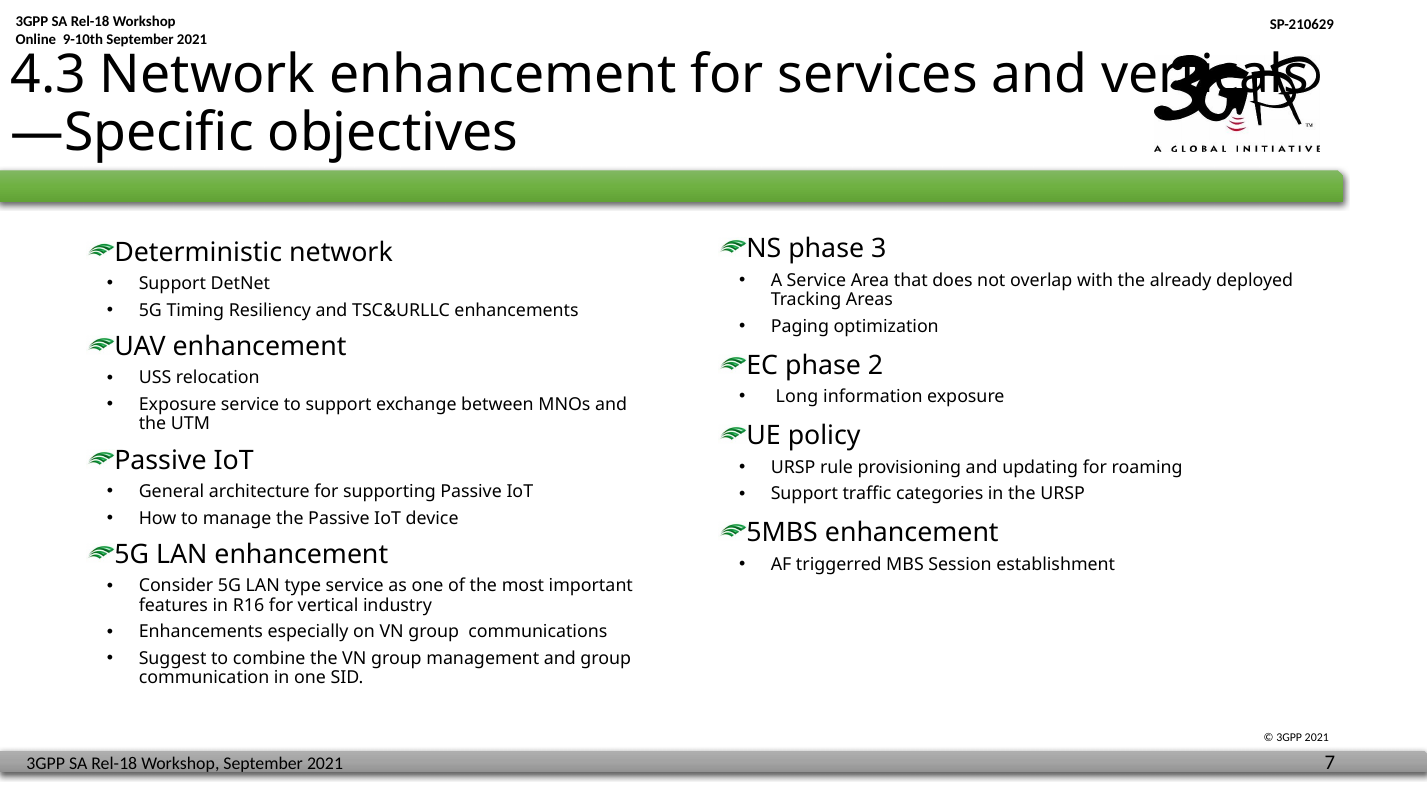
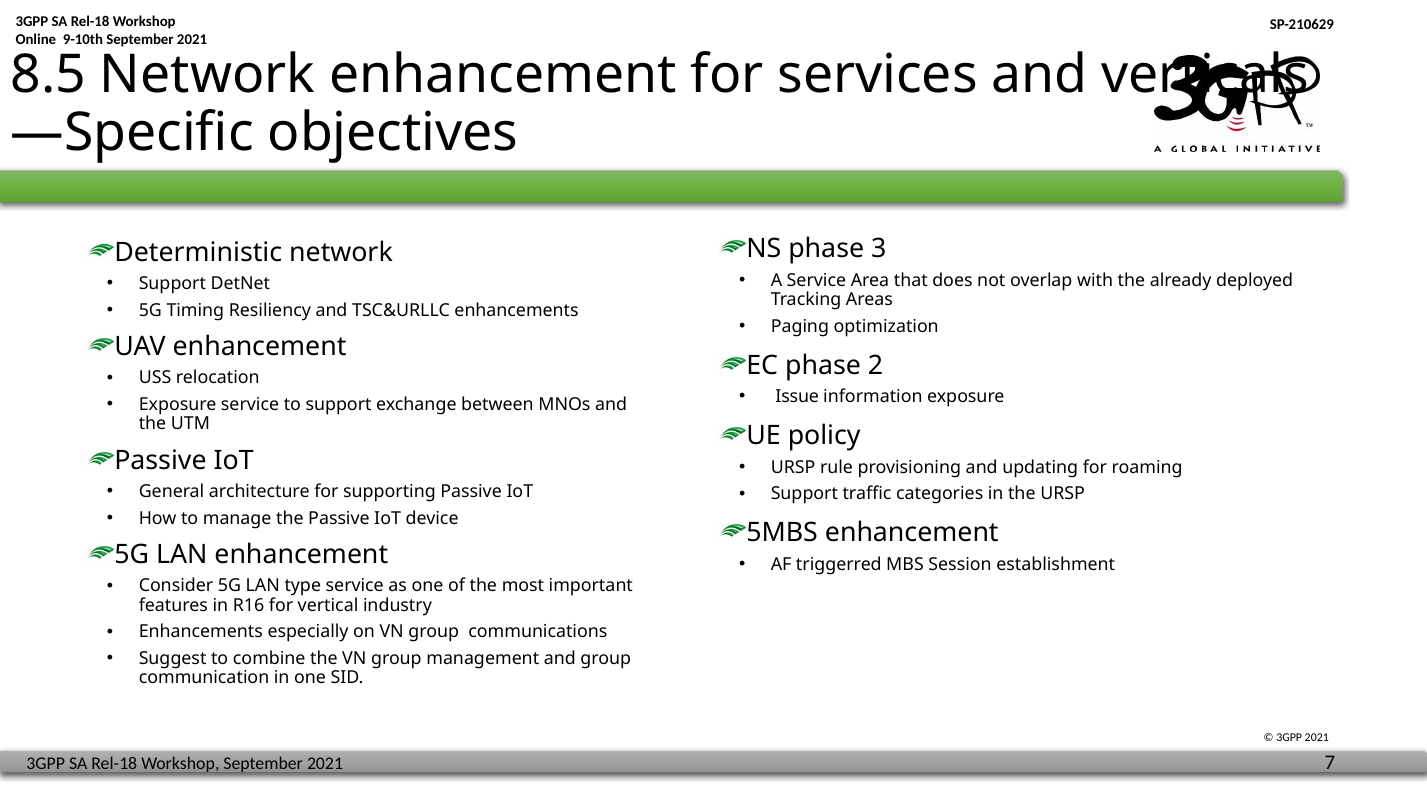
4.3: 4.3 -> 8.5
Long: Long -> Issue
